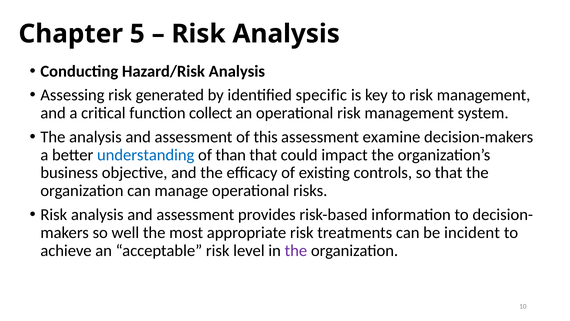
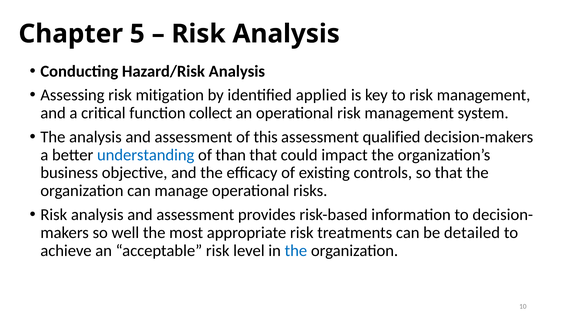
generated: generated -> mitigation
specific: specific -> applied
examine: examine -> qualified
incident: incident -> detailed
the at (296, 250) colour: purple -> blue
